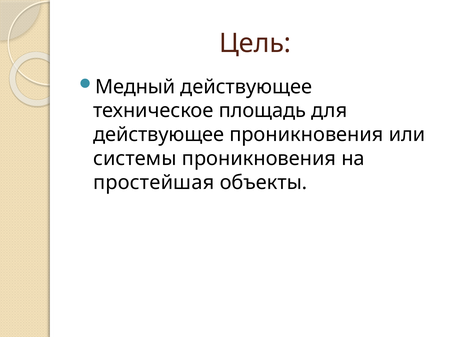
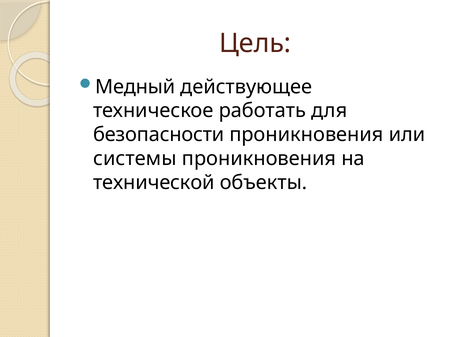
площадь: площадь -> работать
действующее at (159, 135): действующее -> безопасности
простейшая: простейшая -> технической
